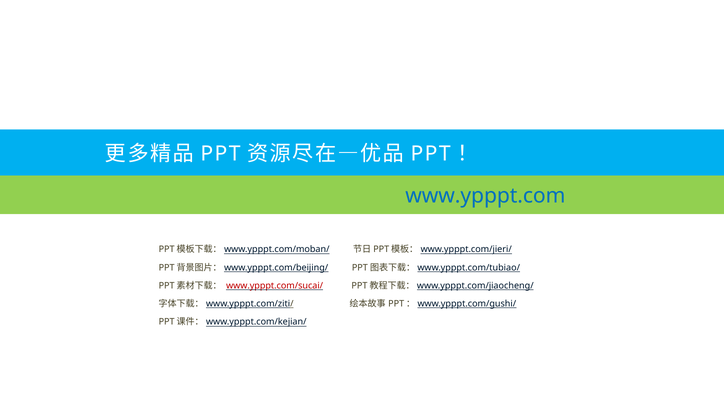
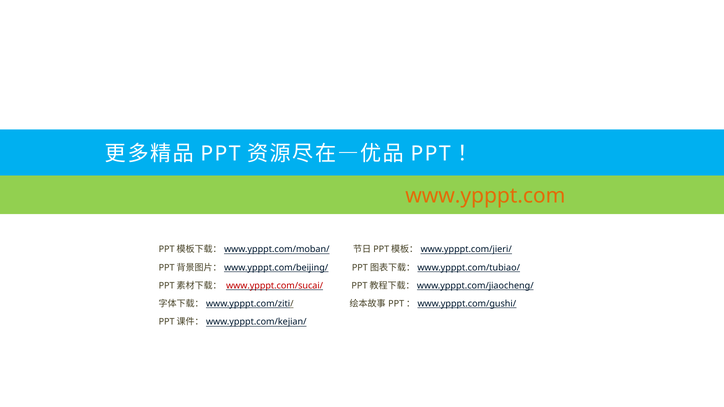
www.ypppt.com colour: blue -> orange
